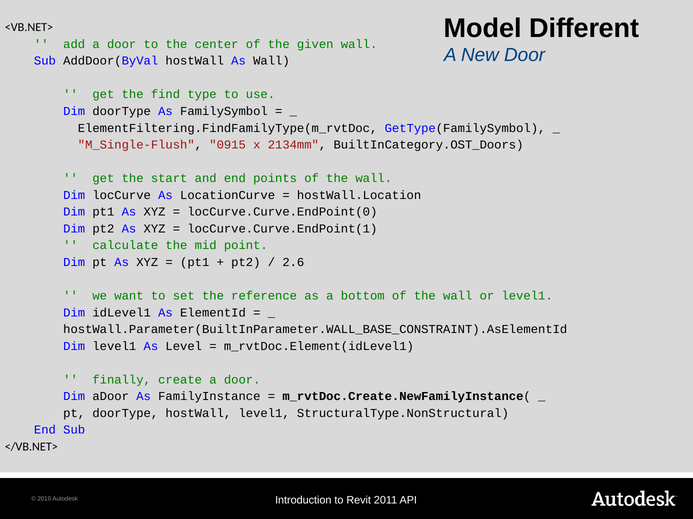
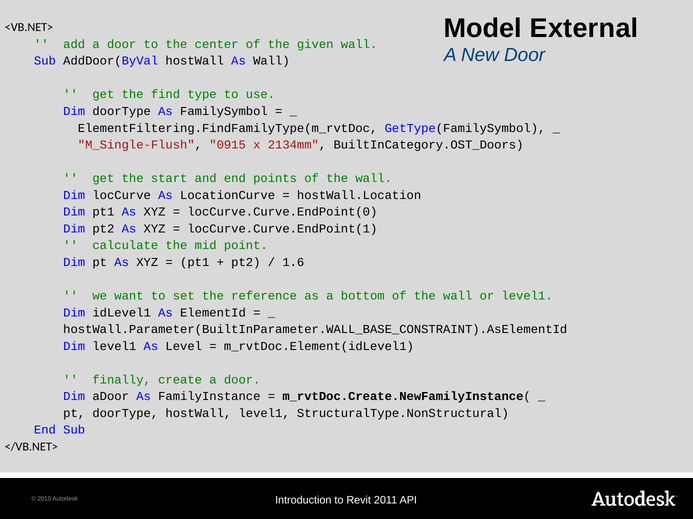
Different: Different -> External
2.6: 2.6 -> 1.6
